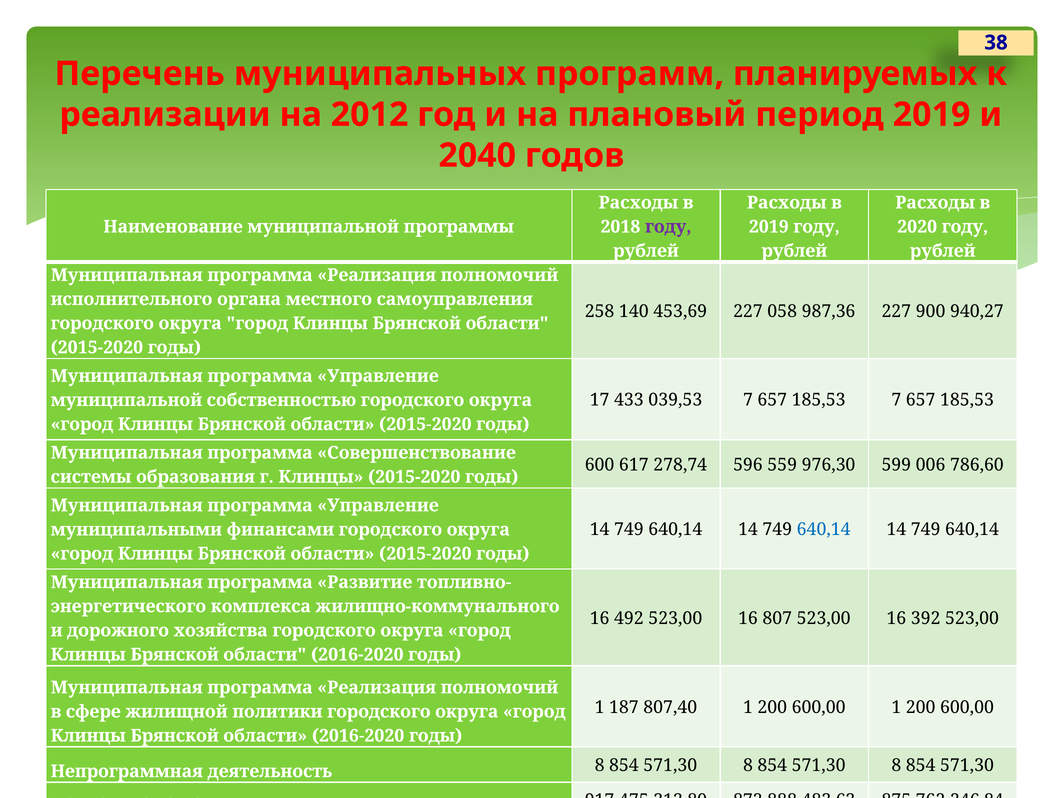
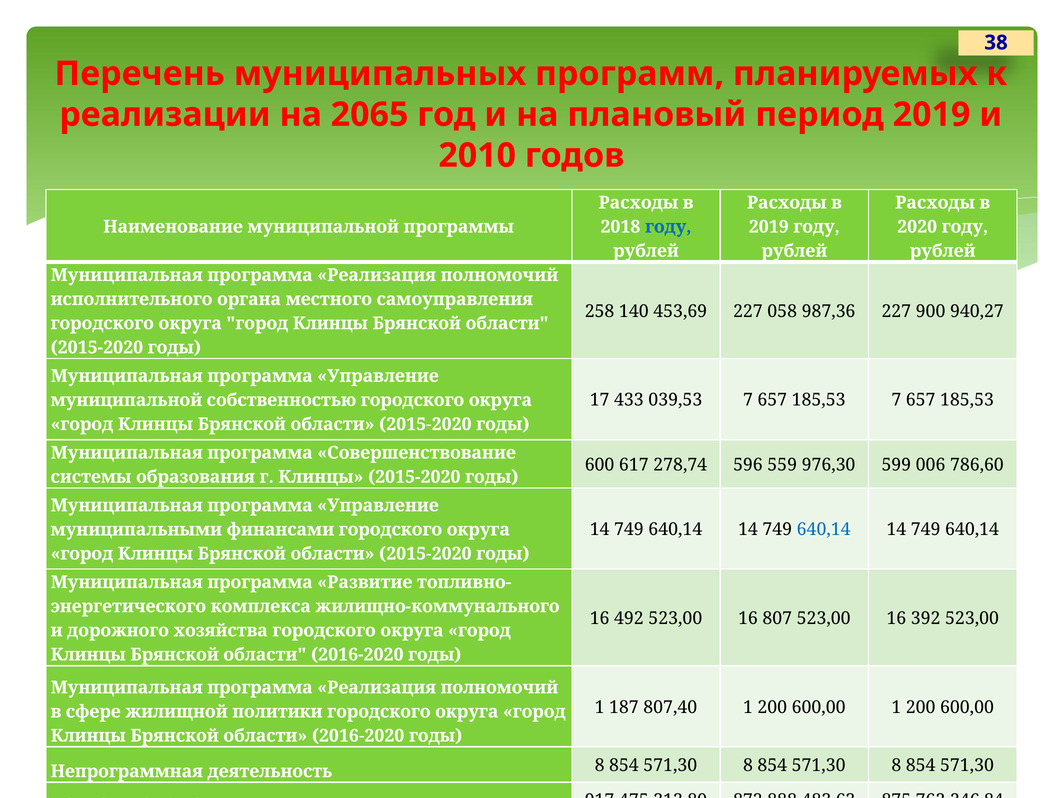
2012: 2012 -> 2065
2040: 2040 -> 2010
году at (668, 227) colour: purple -> blue
